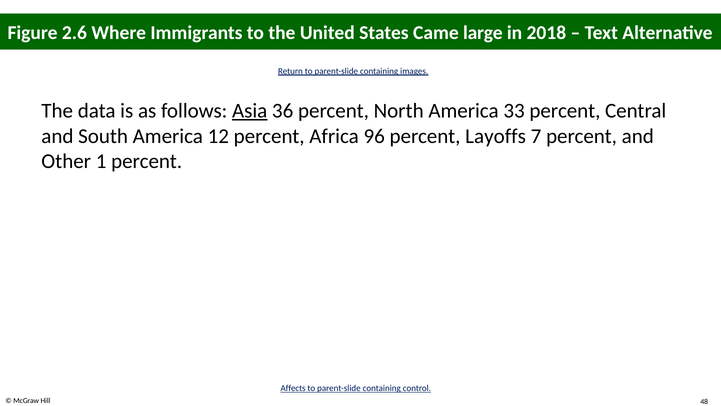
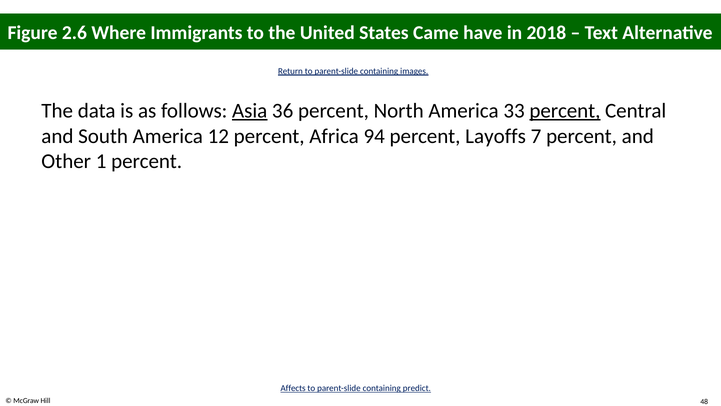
large: large -> have
percent at (565, 111) underline: none -> present
96: 96 -> 94
control: control -> predict
